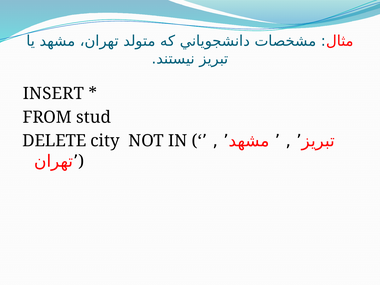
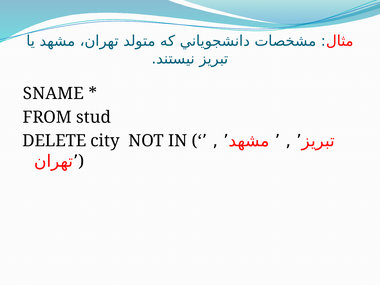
INSERT: INSERT -> SNAME
